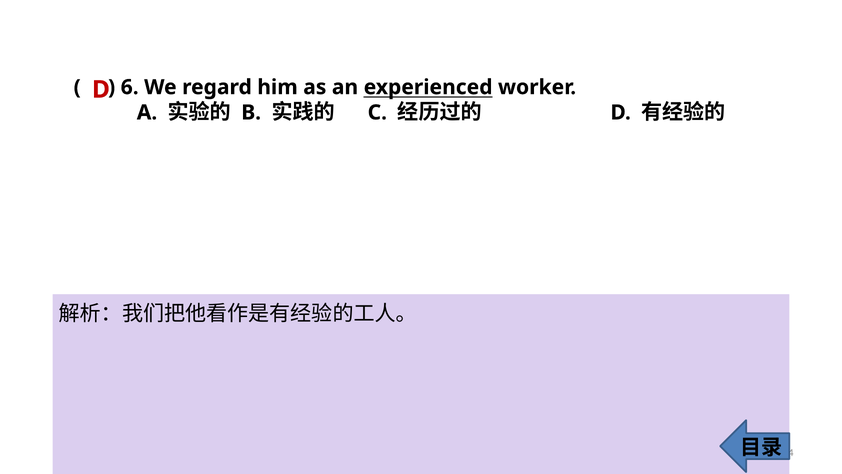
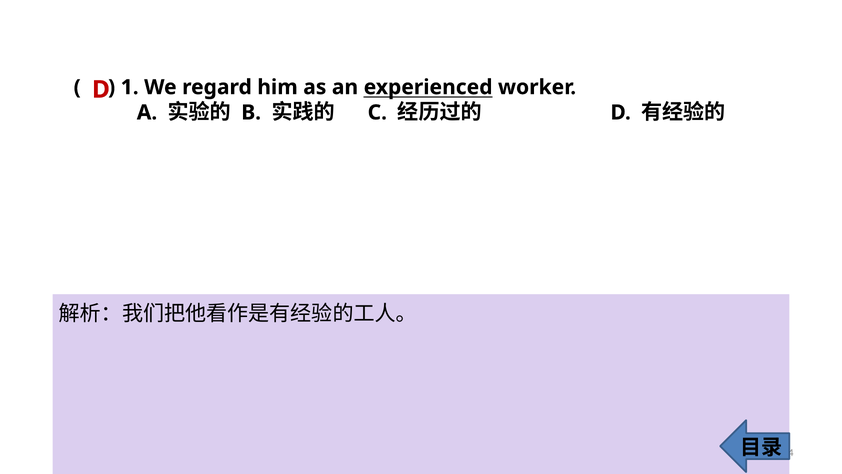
6: 6 -> 1
